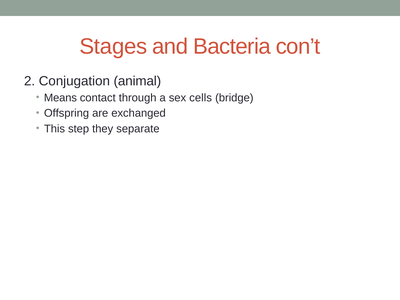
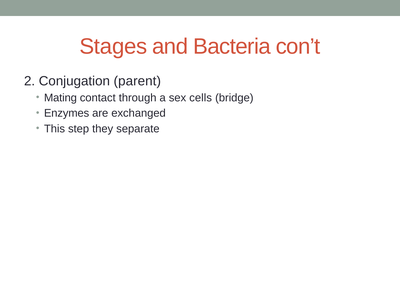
animal: animal -> parent
Means: Means -> Mating
Offspring: Offspring -> Enzymes
